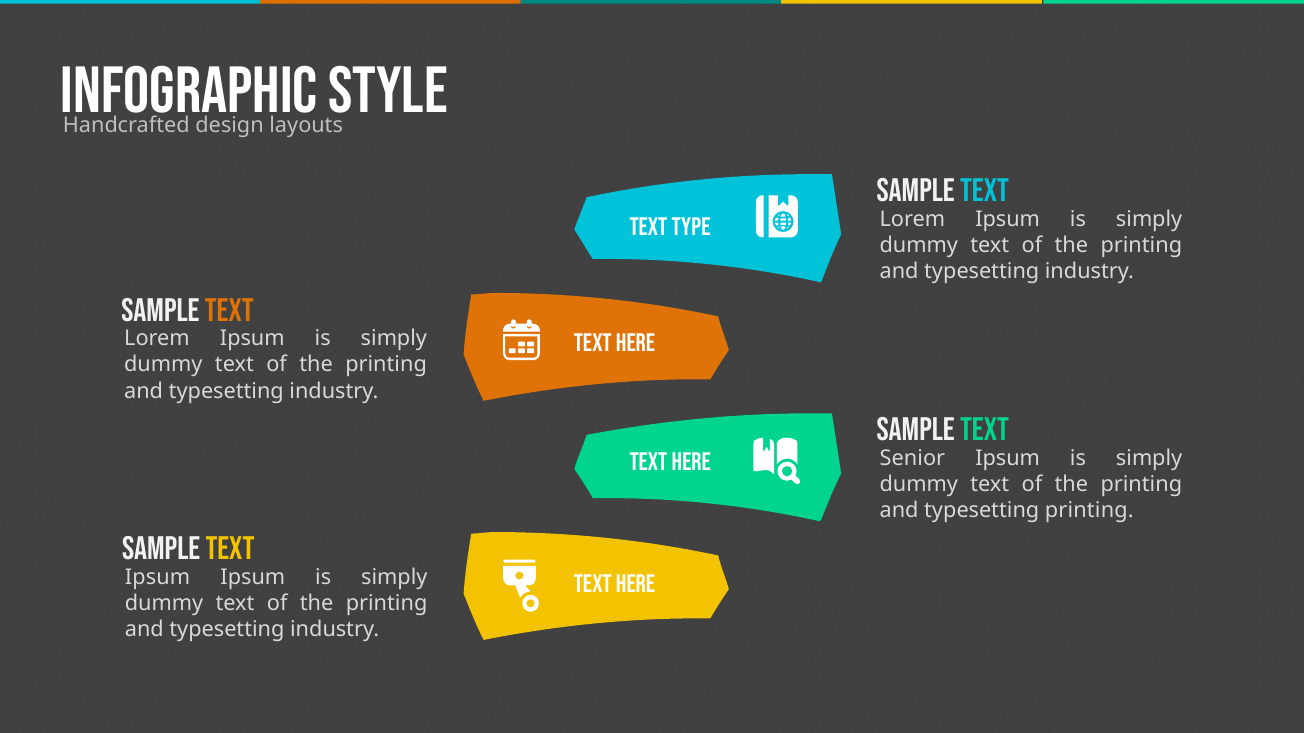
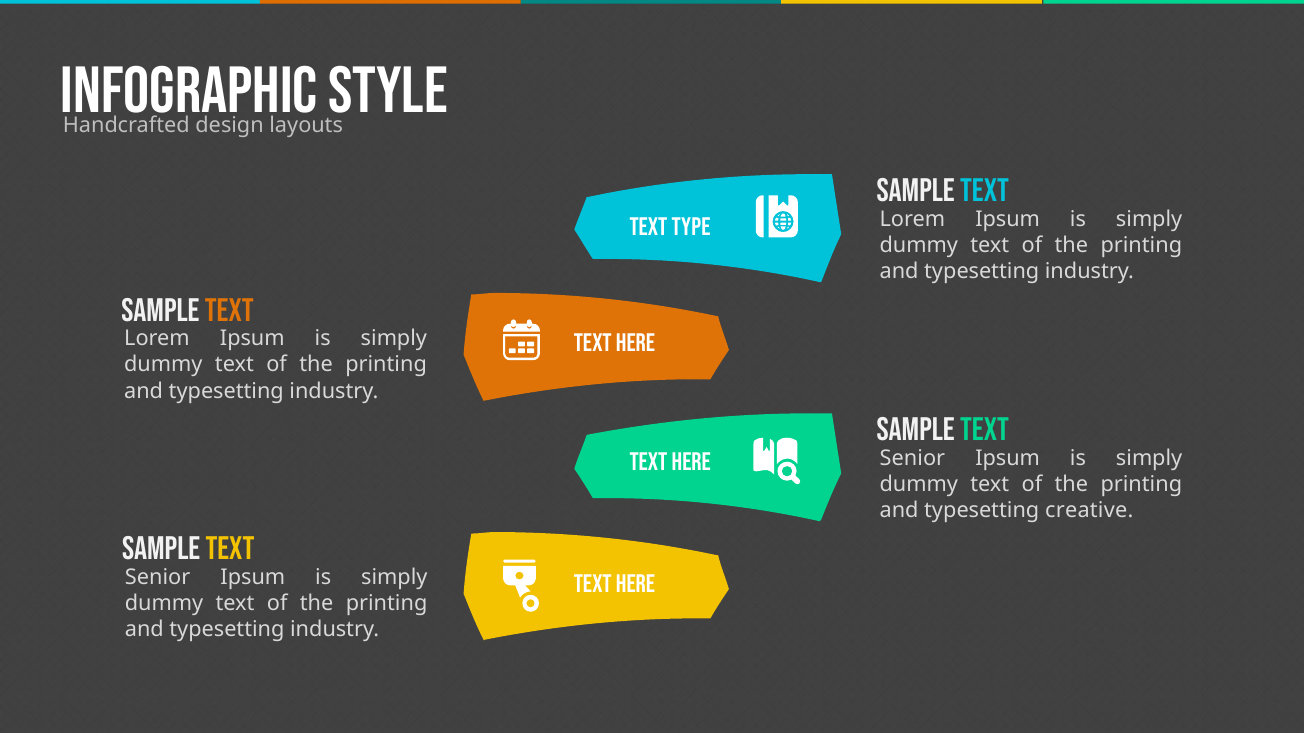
typesetting printing: printing -> creative
Ipsum at (158, 578): Ipsum -> Senior
